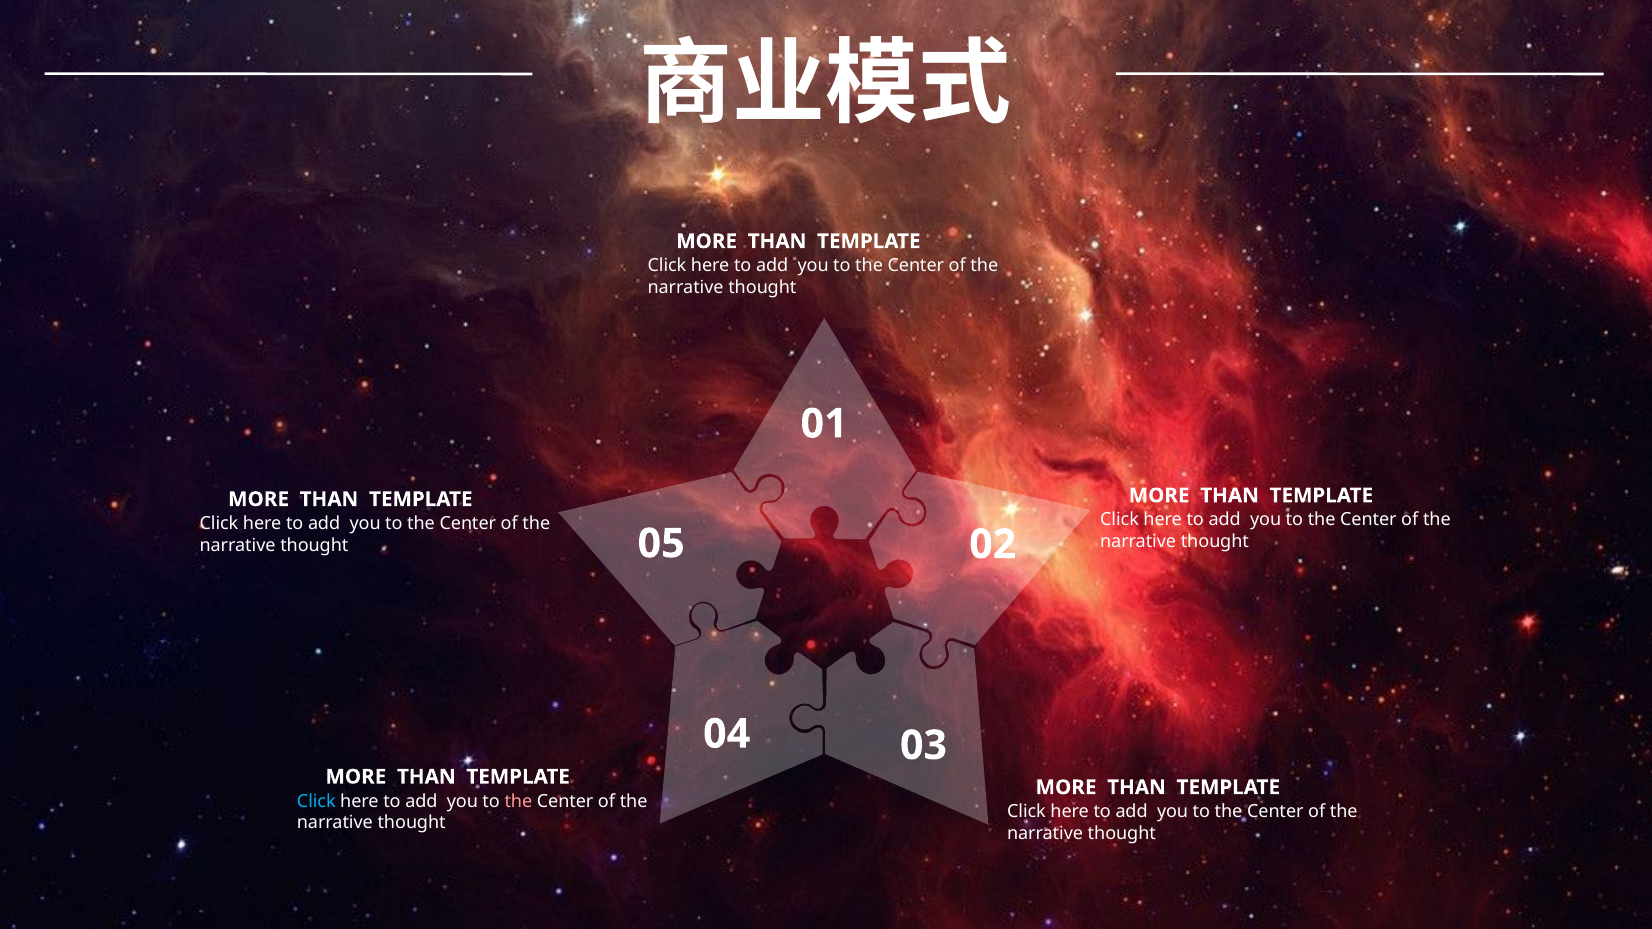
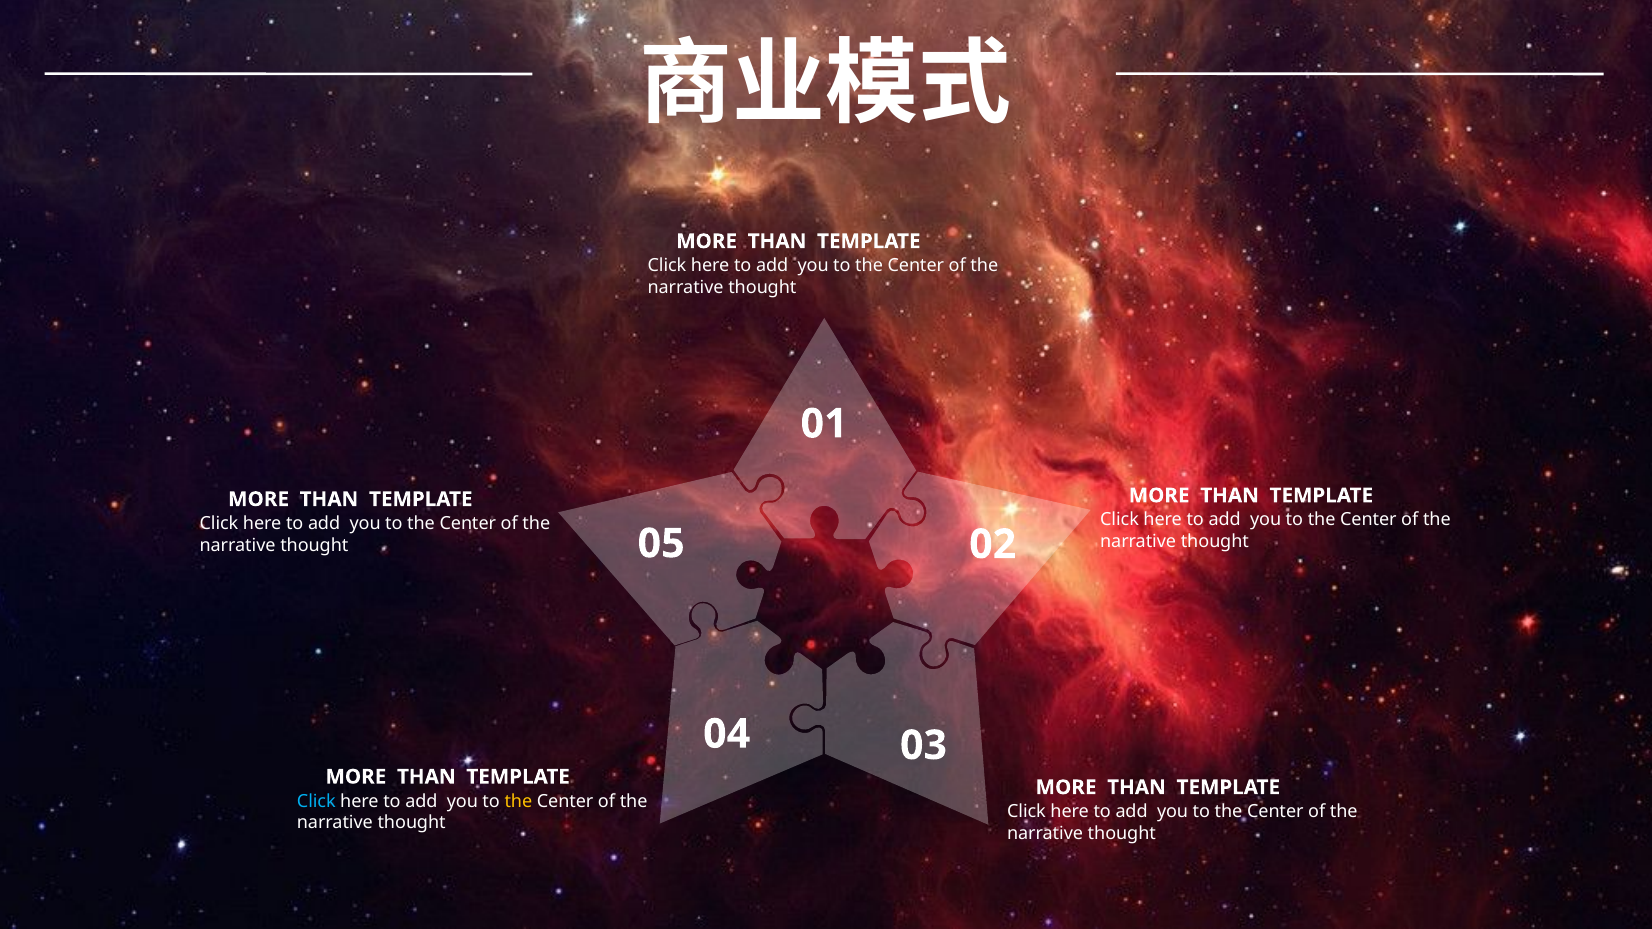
the at (518, 801) colour: pink -> yellow
